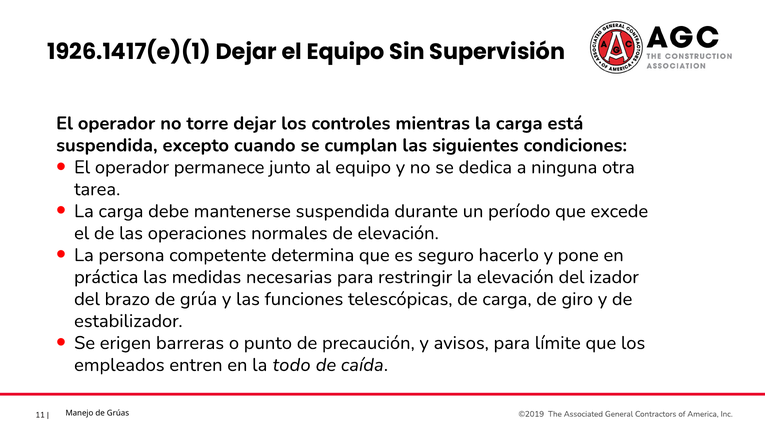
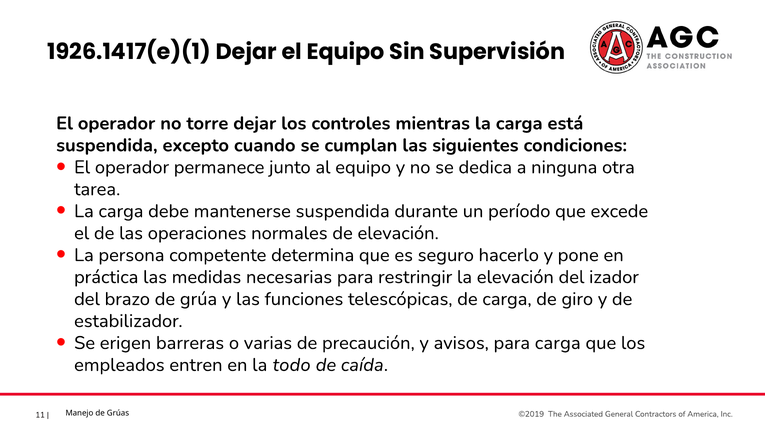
punto: punto -> varias
para límite: límite -> carga
